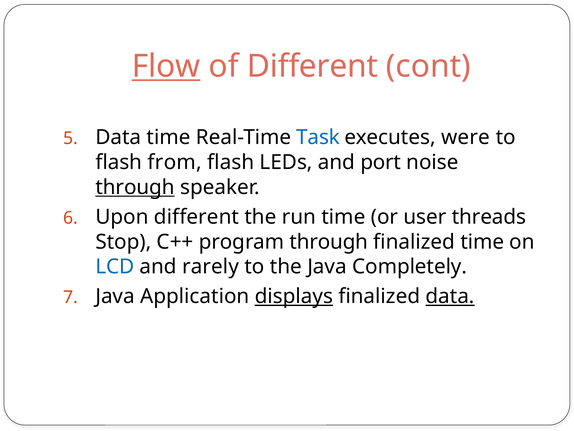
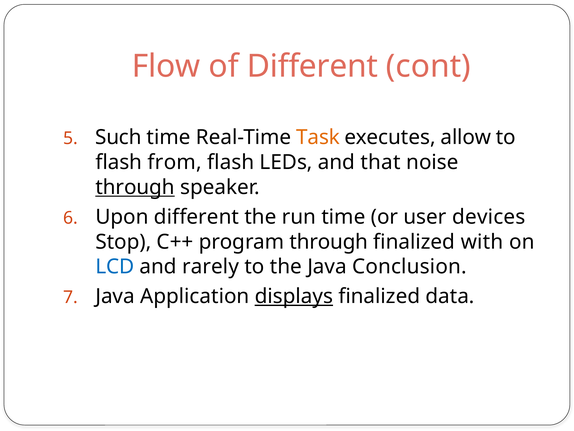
Flow underline: present -> none
Data at (118, 137): Data -> Such
Task colour: blue -> orange
were: were -> allow
port: port -> that
threads: threads -> devices
finalized time: time -> with
Completely: Completely -> Conclusion
data at (450, 296) underline: present -> none
